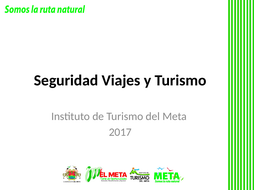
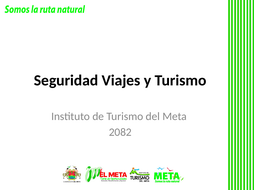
2017: 2017 -> 2082
